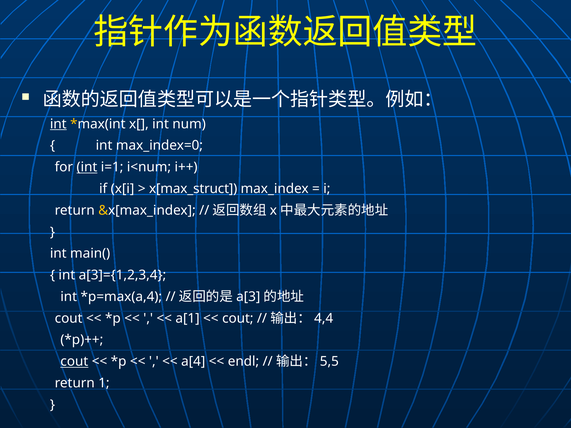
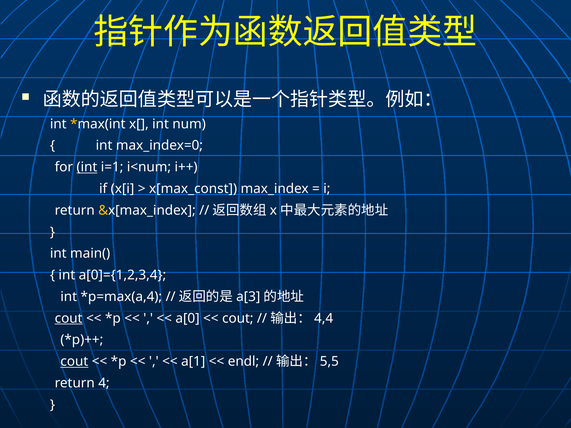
int at (58, 124) underline: present -> none
x[max_struct: x[max_struct -> x[max_const
a[3]={1,2,3,4: a[3]={1,2,3,4 -> a[0]={1,2,3,4
cout at (69, 318) underline: none -> present
a[1: a[1 -> a[0
a[4: a[4 -> a[1
1: 1 -> 4
